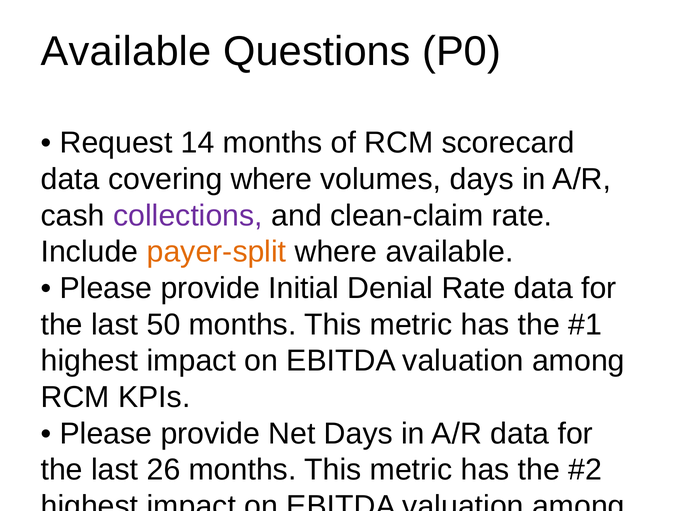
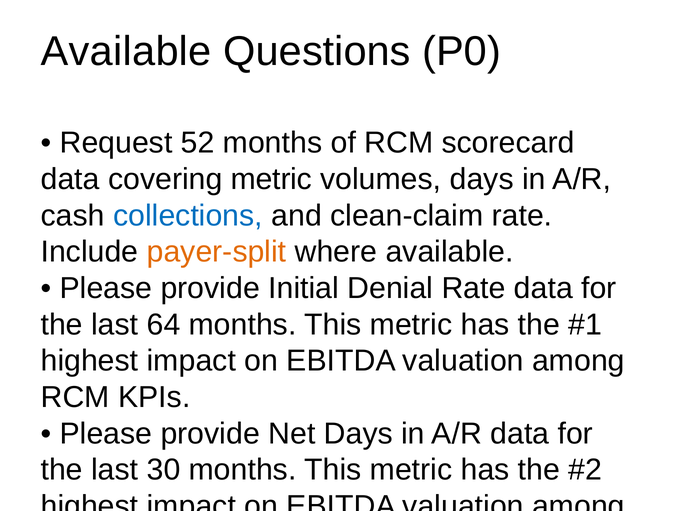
14: 14 -> 52
covering where: where -> metric
collections colour: purple -> blue
50: 50 -> 64
26: 26 -> 30
